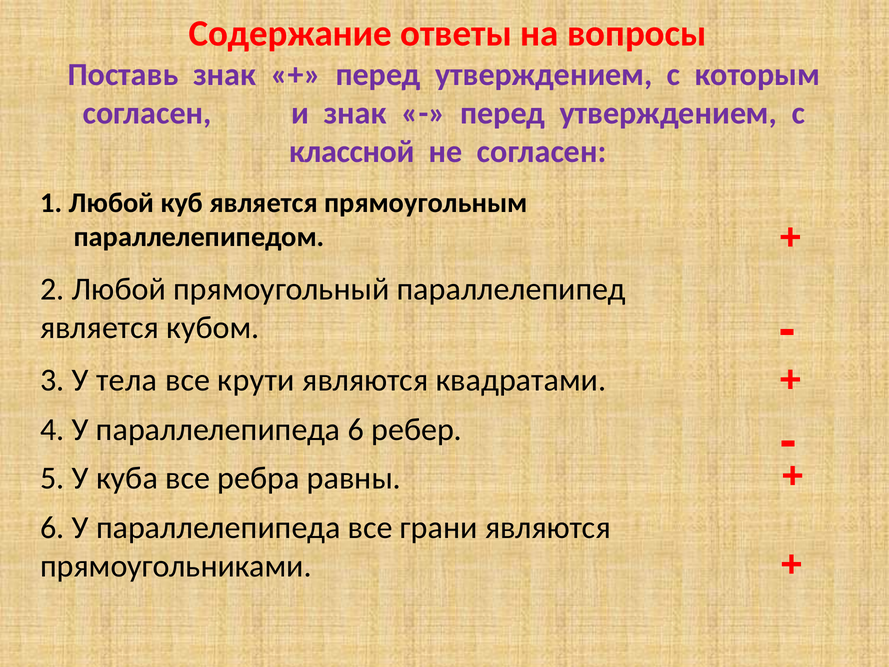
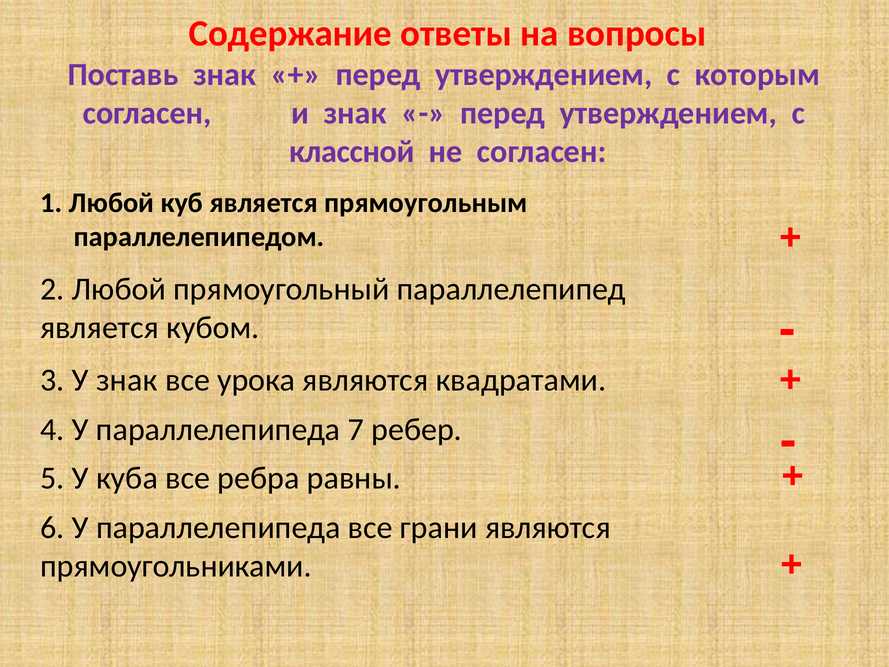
У тела: тела -> знак
крути: крути -> урока
параллелепипеда 6: 6 -> 7
